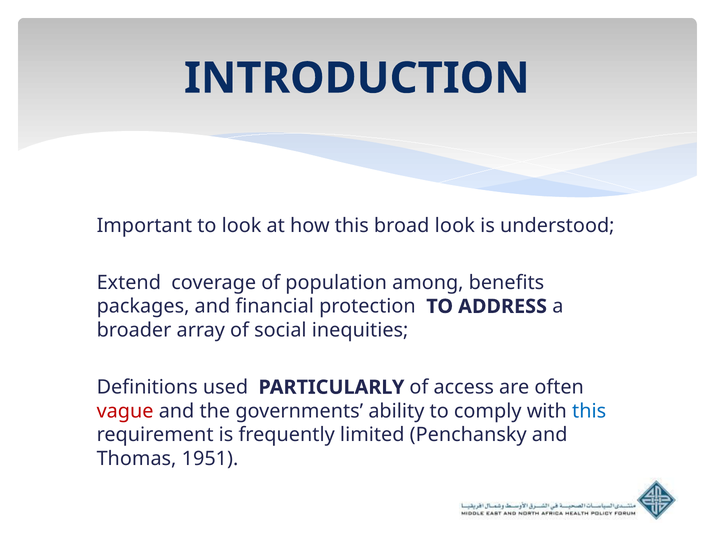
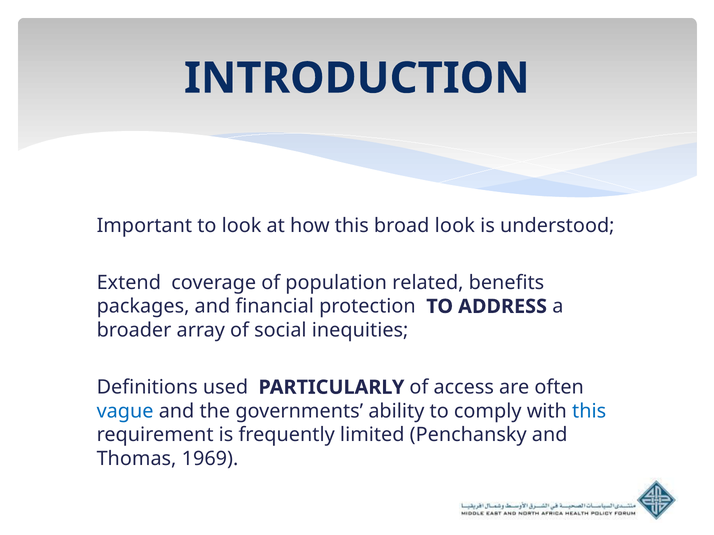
among: among -> related
vague colour: red -> blue
1951: 1951 -> 1969
